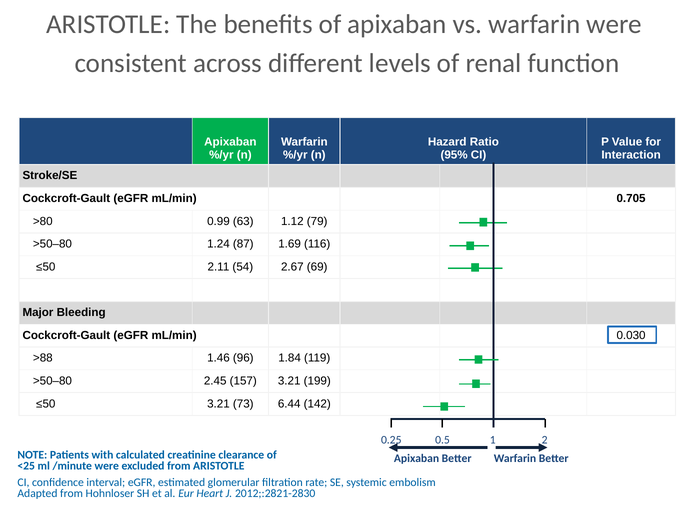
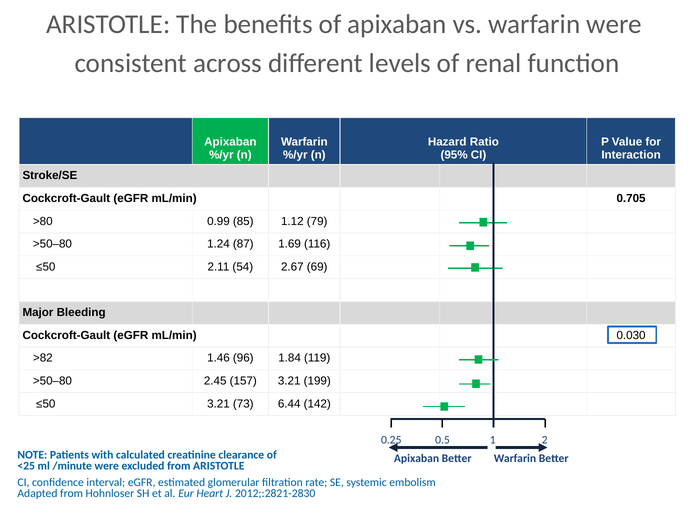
63: 63 -> 85
>88: >88 -> >82
